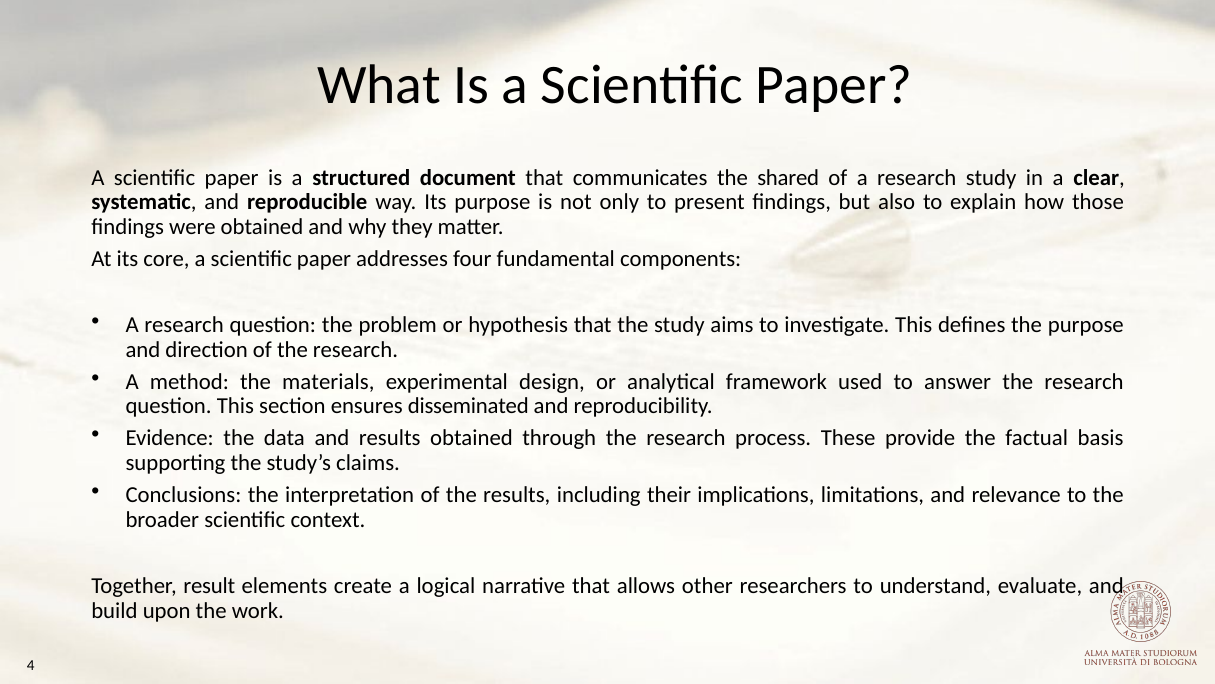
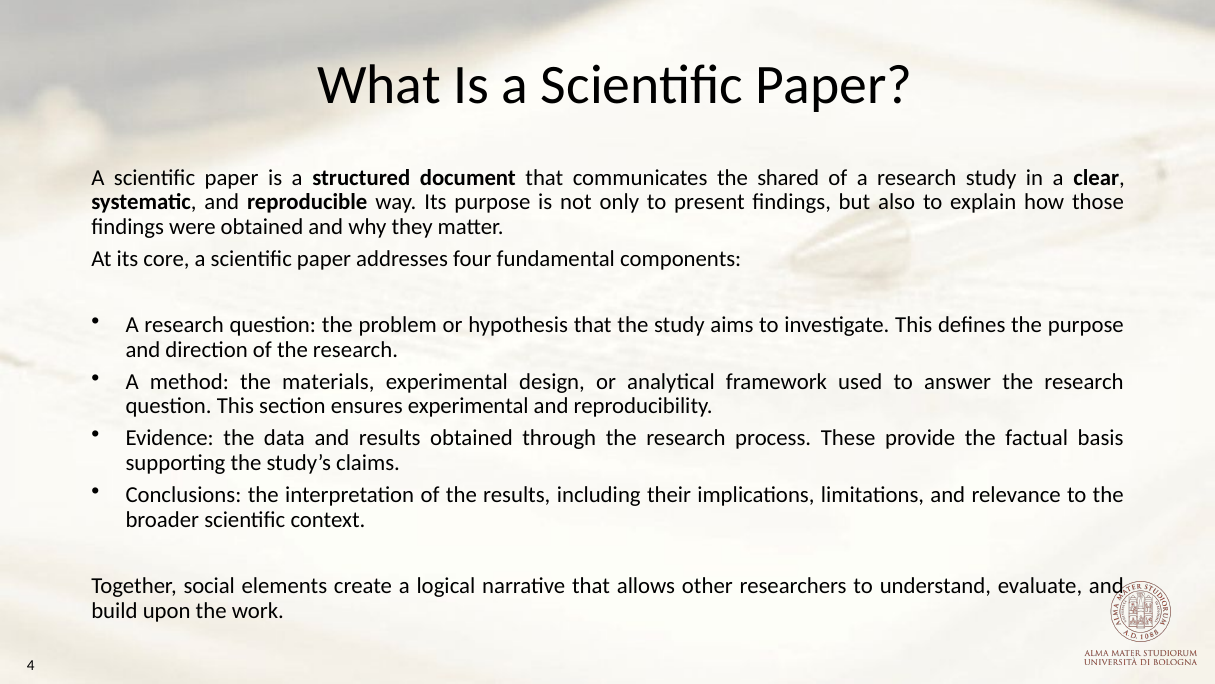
ensures disseminated: disseminated -> experimental
result: result -> social
